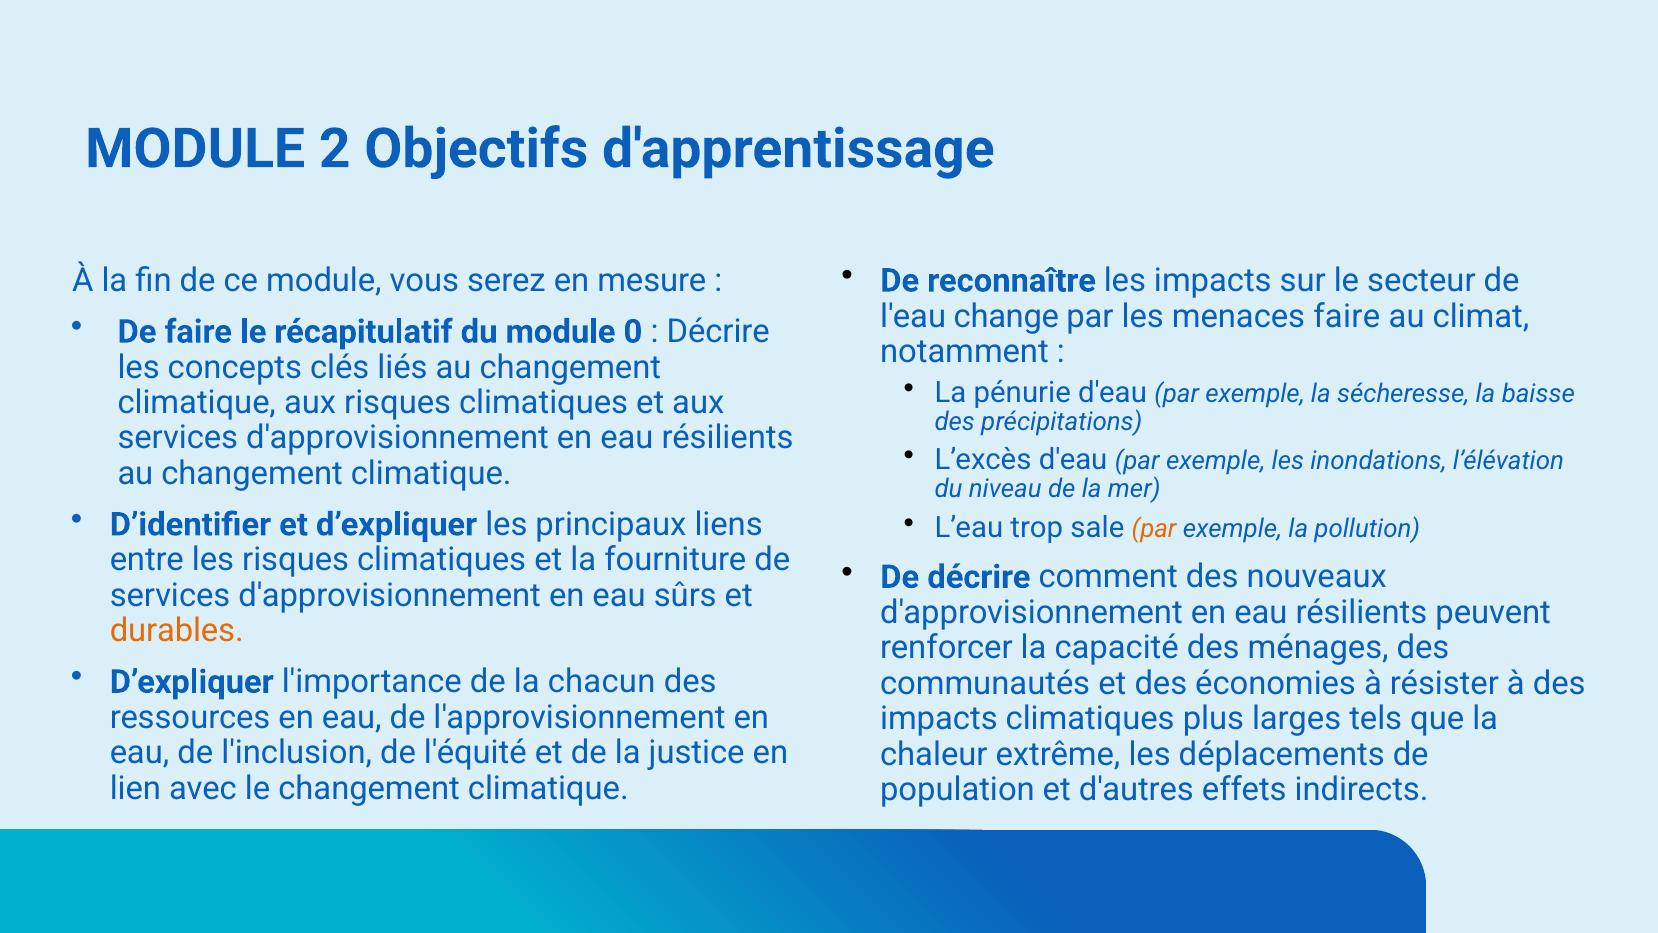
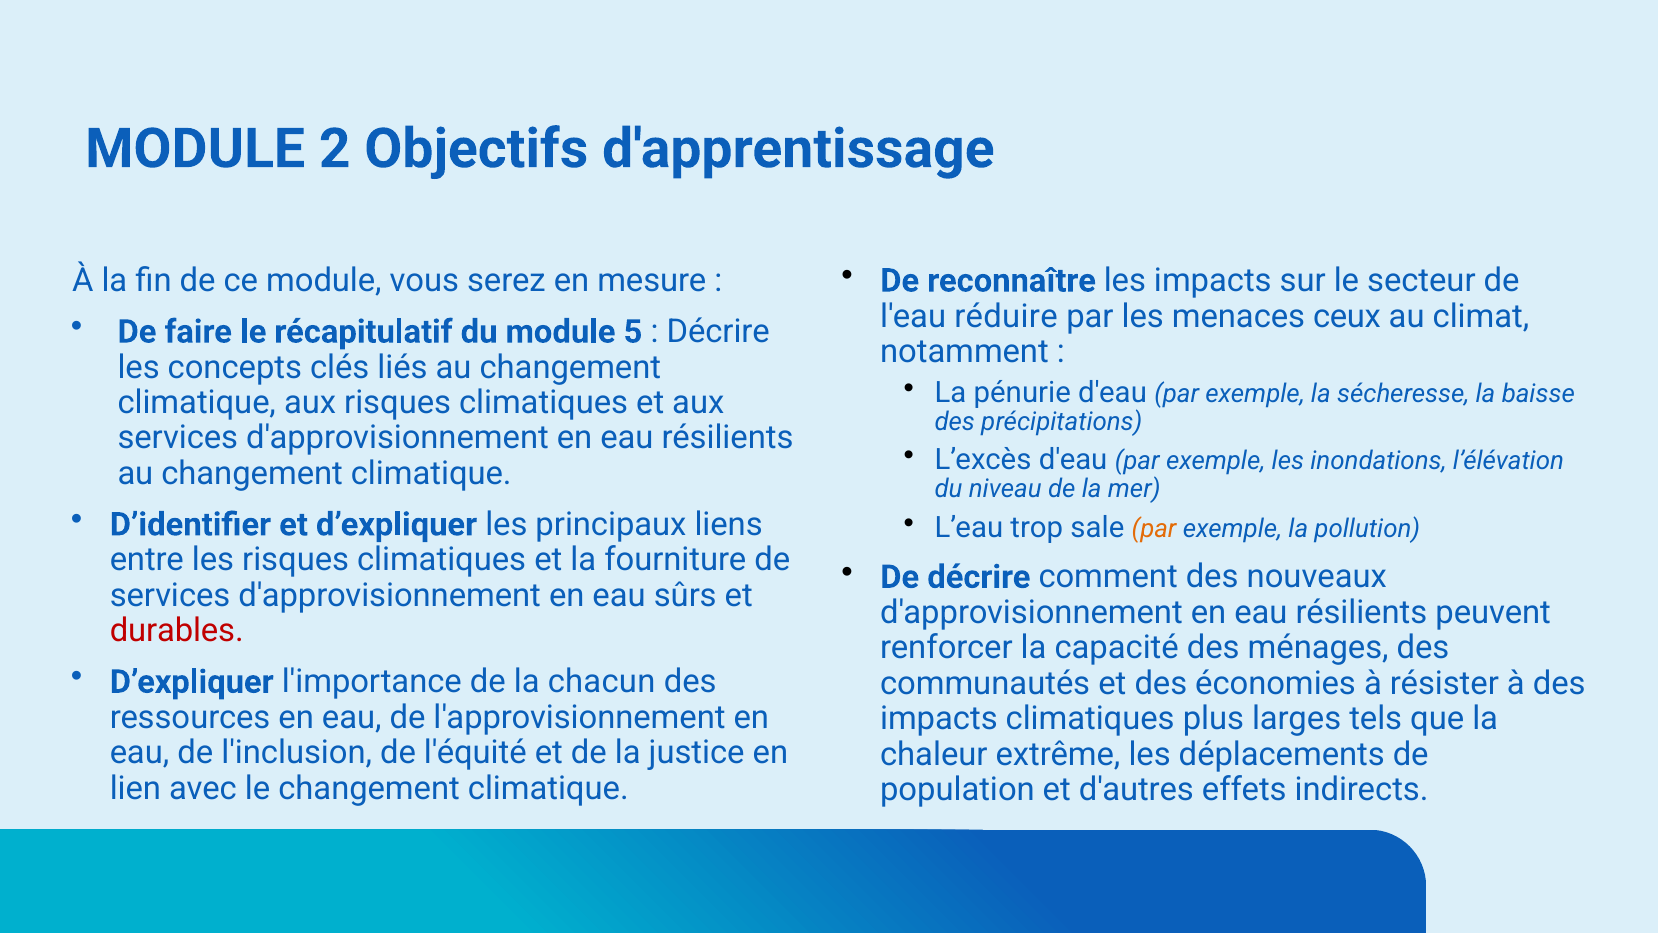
change: change -> réduire
menaces faire: faire -> ceux
0: 0 -> 5
durables colour: orange -> red
